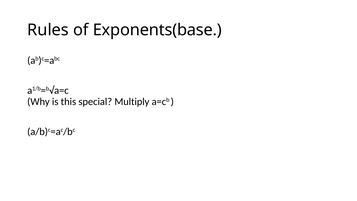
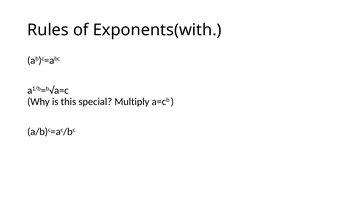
Exponents(base: Exponents(base -> Exponents(with
